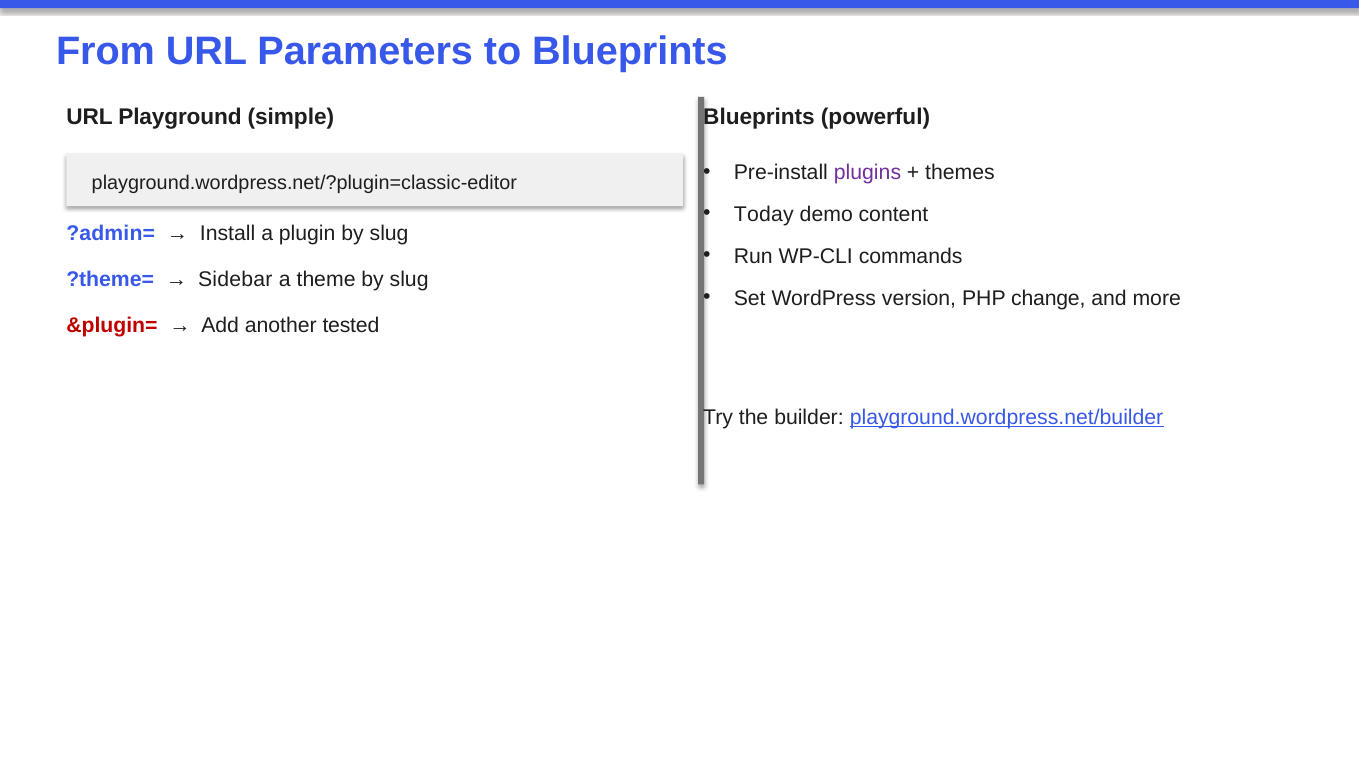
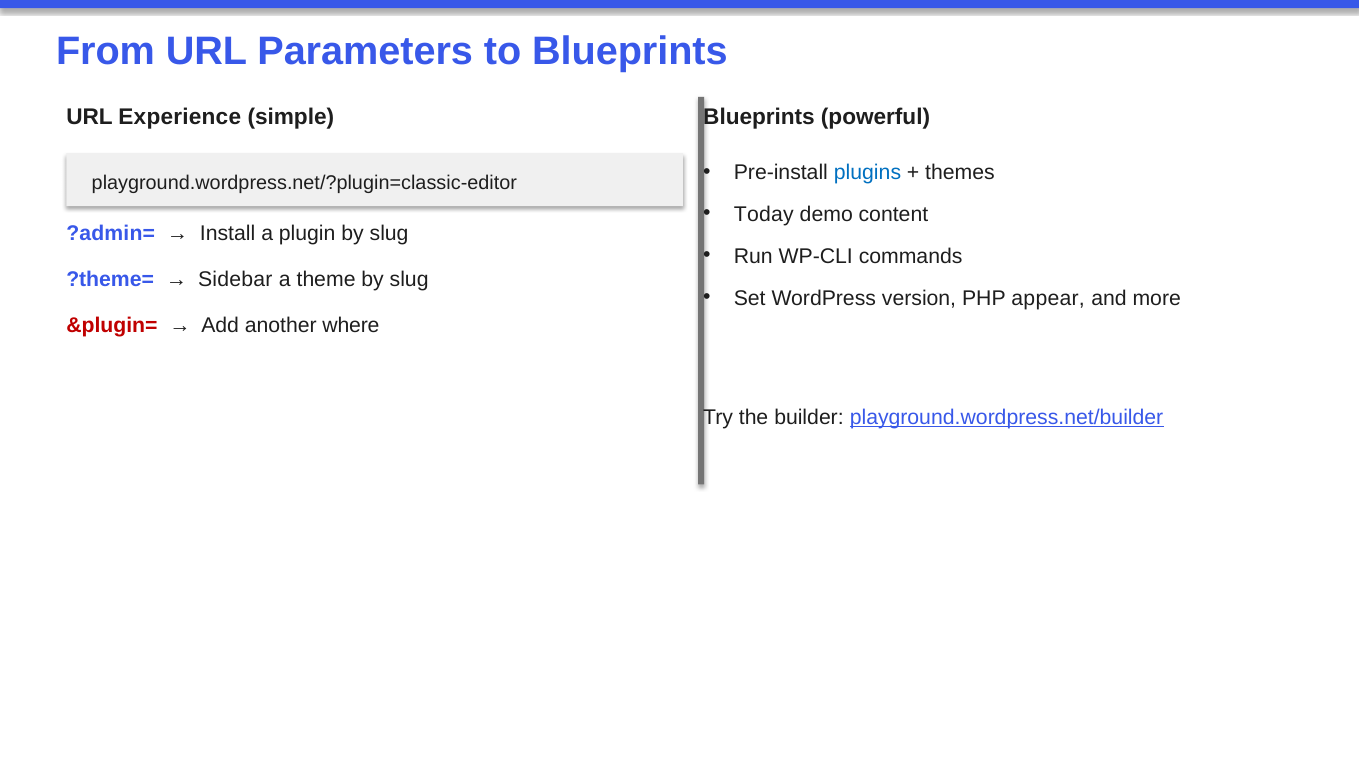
Playground: Playground -> Experience
plugins colour: purple -> blue
change: change -> appear
tested: tested -> where
